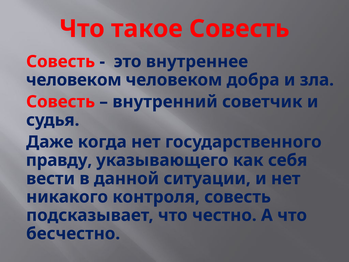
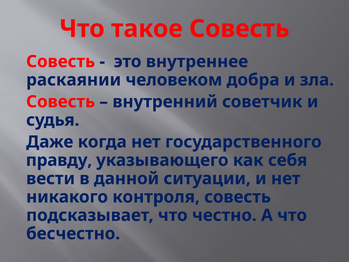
человеком at (74, 80): человеком -> раскаянии
